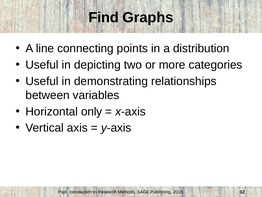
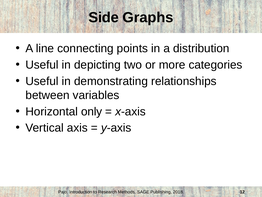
Find: Find -> Side
